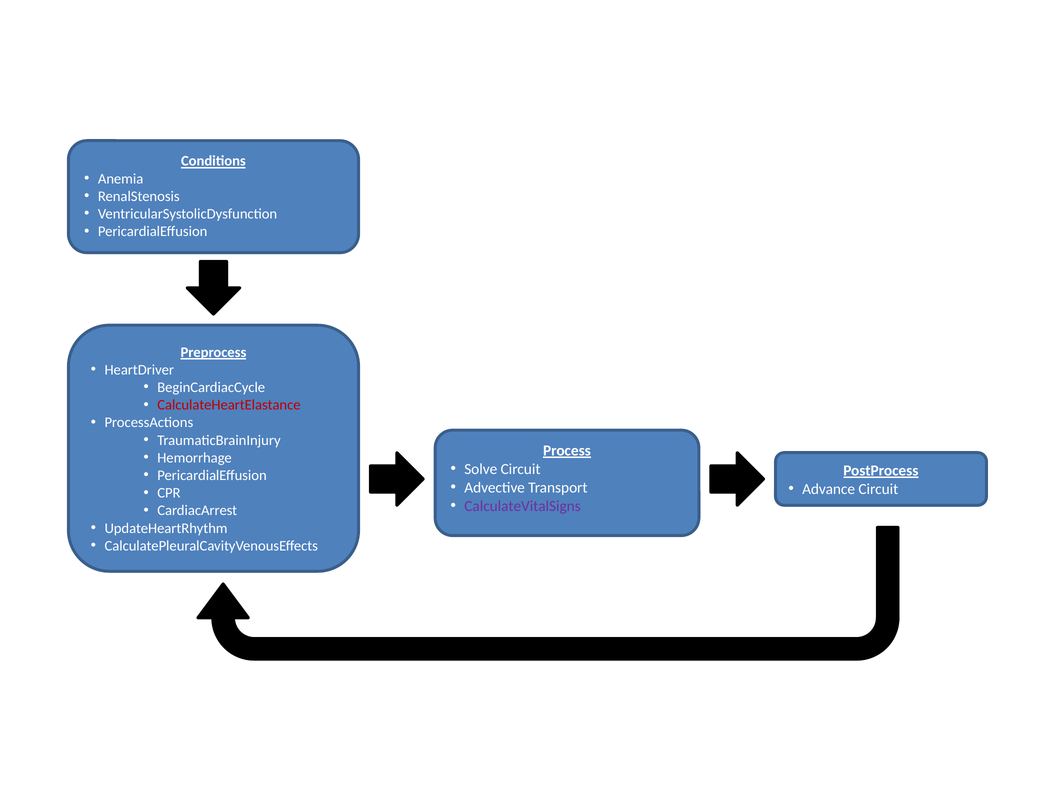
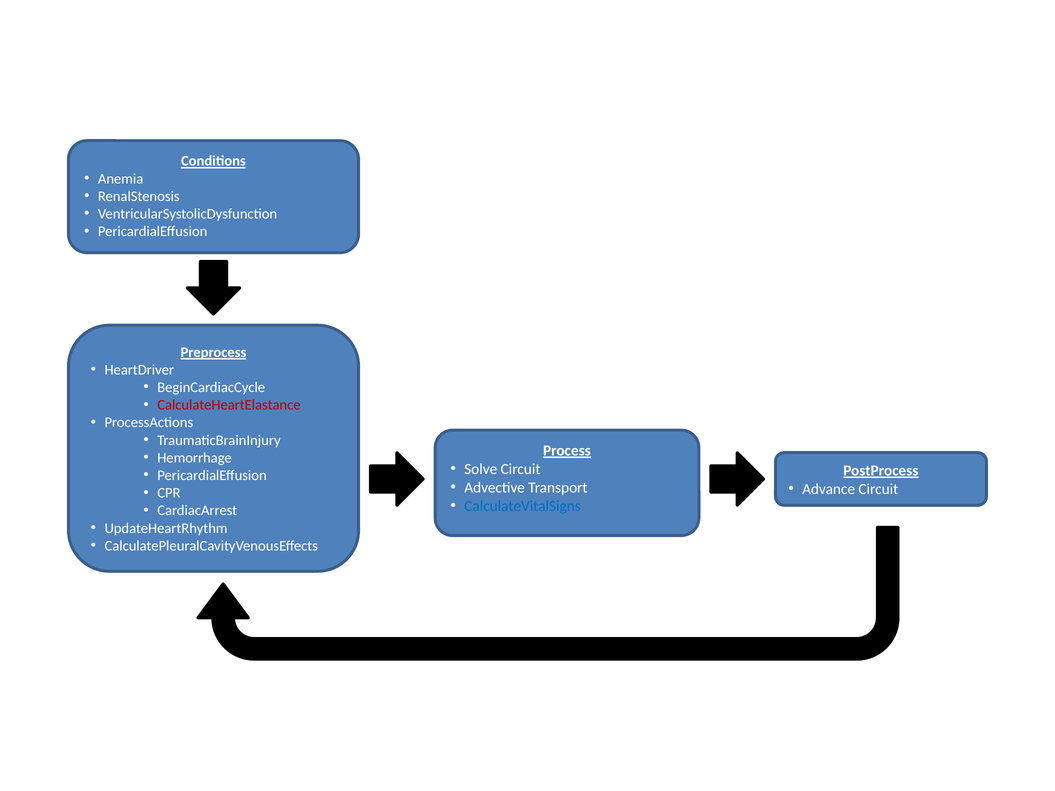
CalculateVitalSigns colour: purple -> blue
